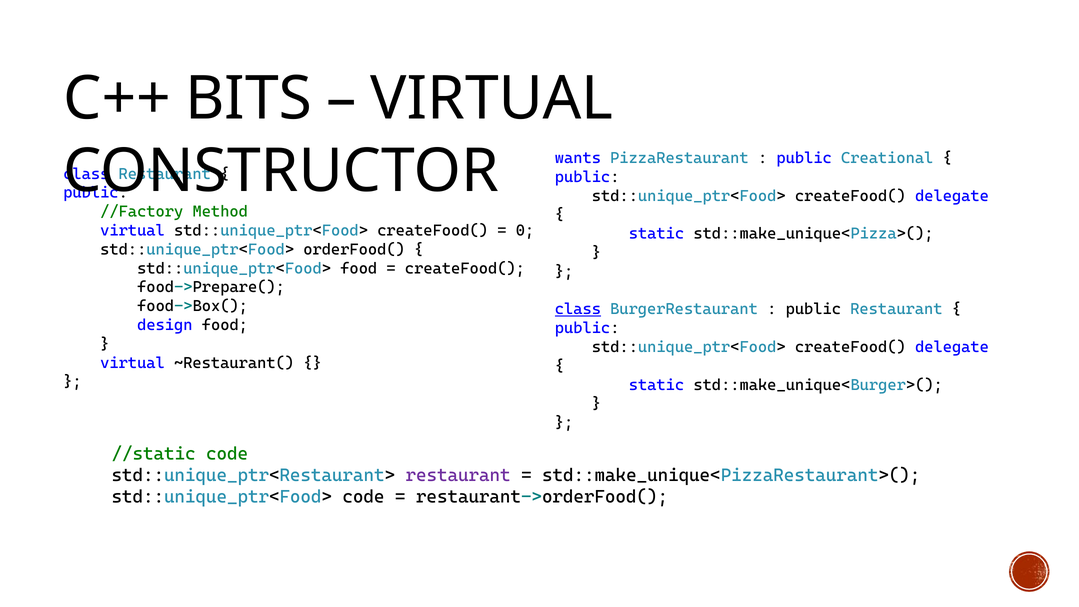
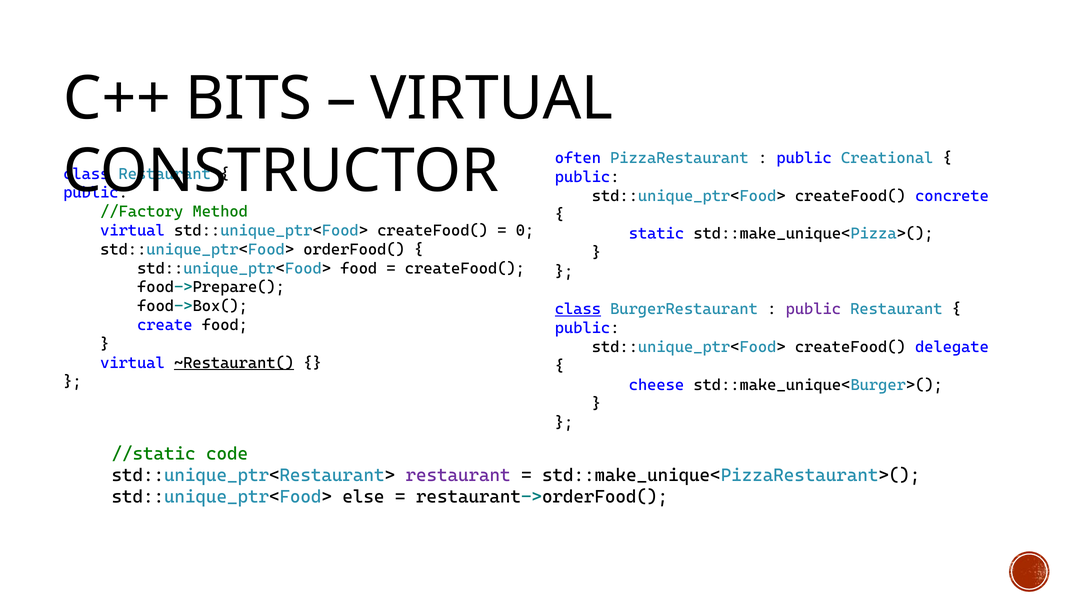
wants: wants -> often
delegate at (952, 196): delegate -> concrete
public at (813, 309) colour: black -> purple
design: design -> create
~Restaurant( underline: none -> present
static at (656, 385): static -> cheese
std::unique_ptr<Food> code: code -> else
